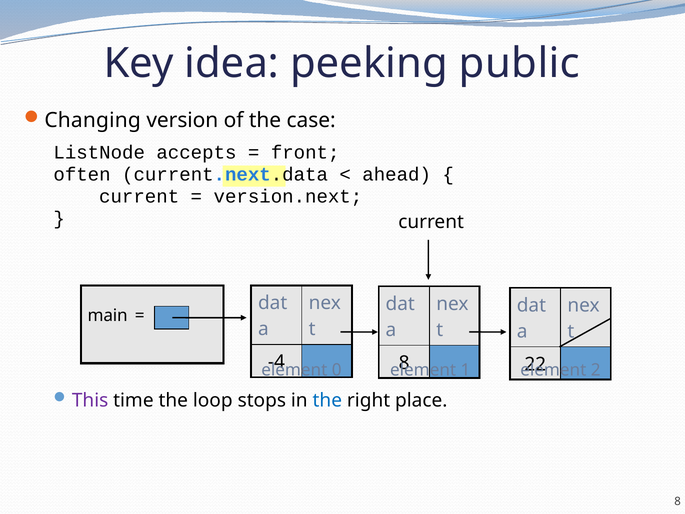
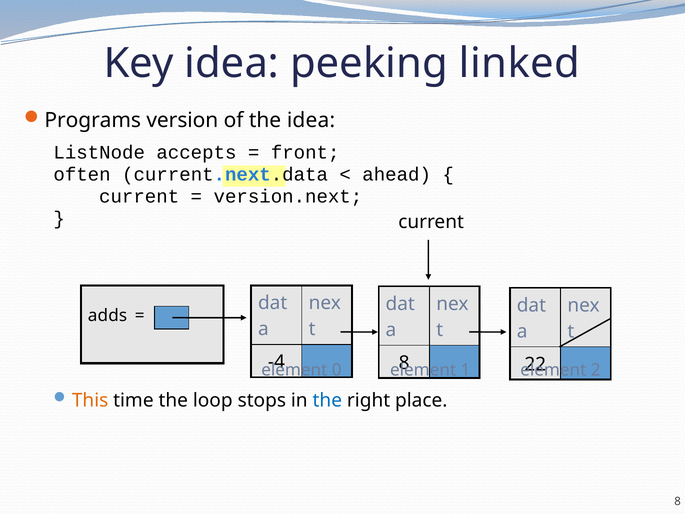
public: public -> linked
Changing: Changing -> Programs
the case: case -> idea
main: main -> adds
This colour: purple -> orange
